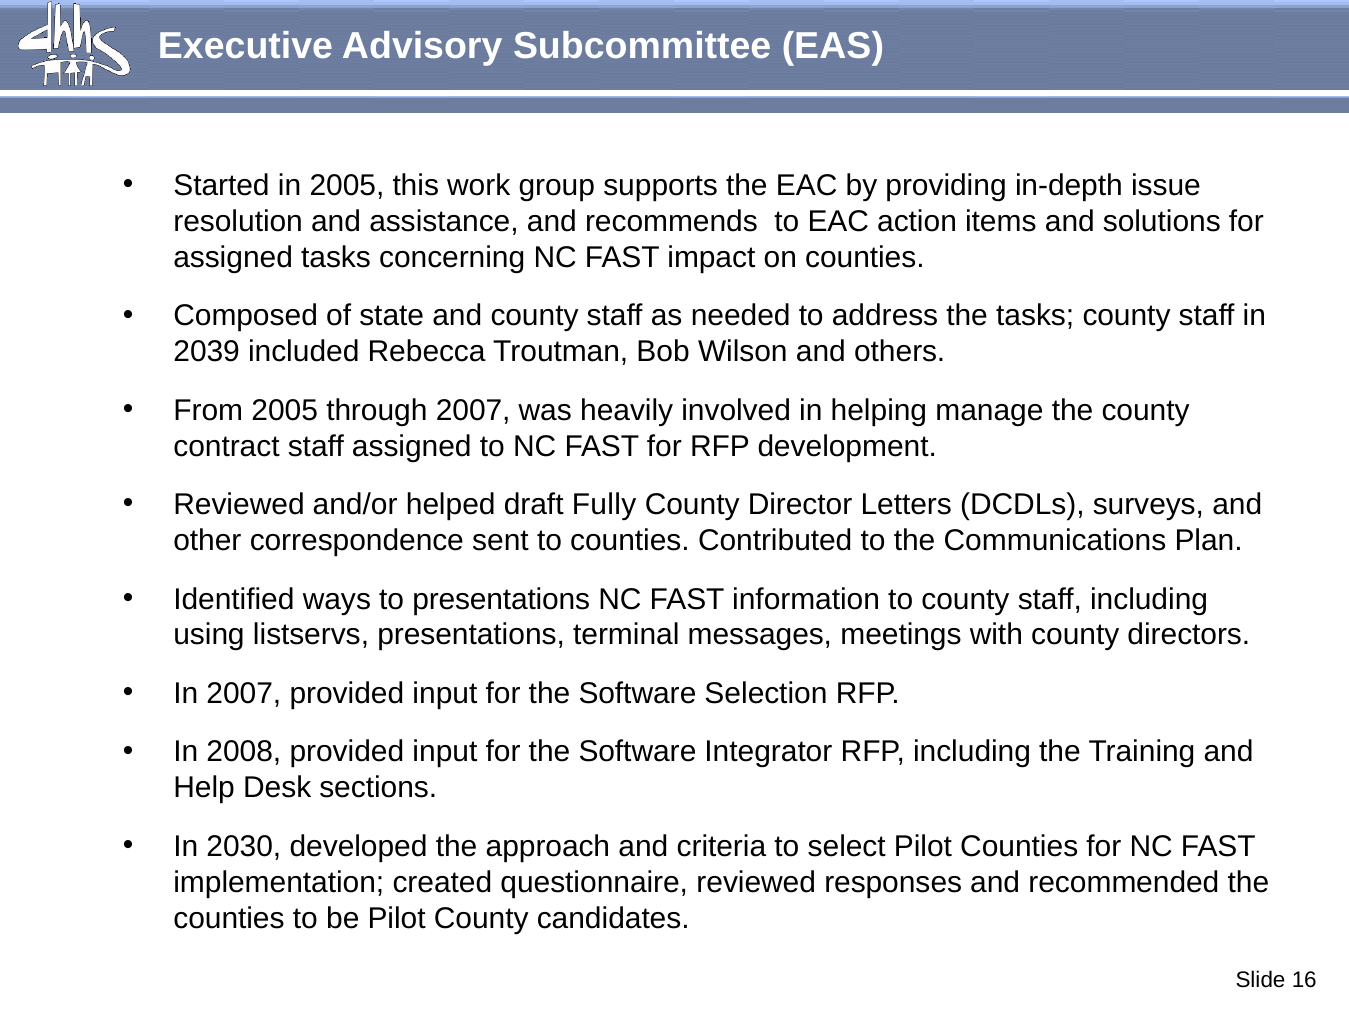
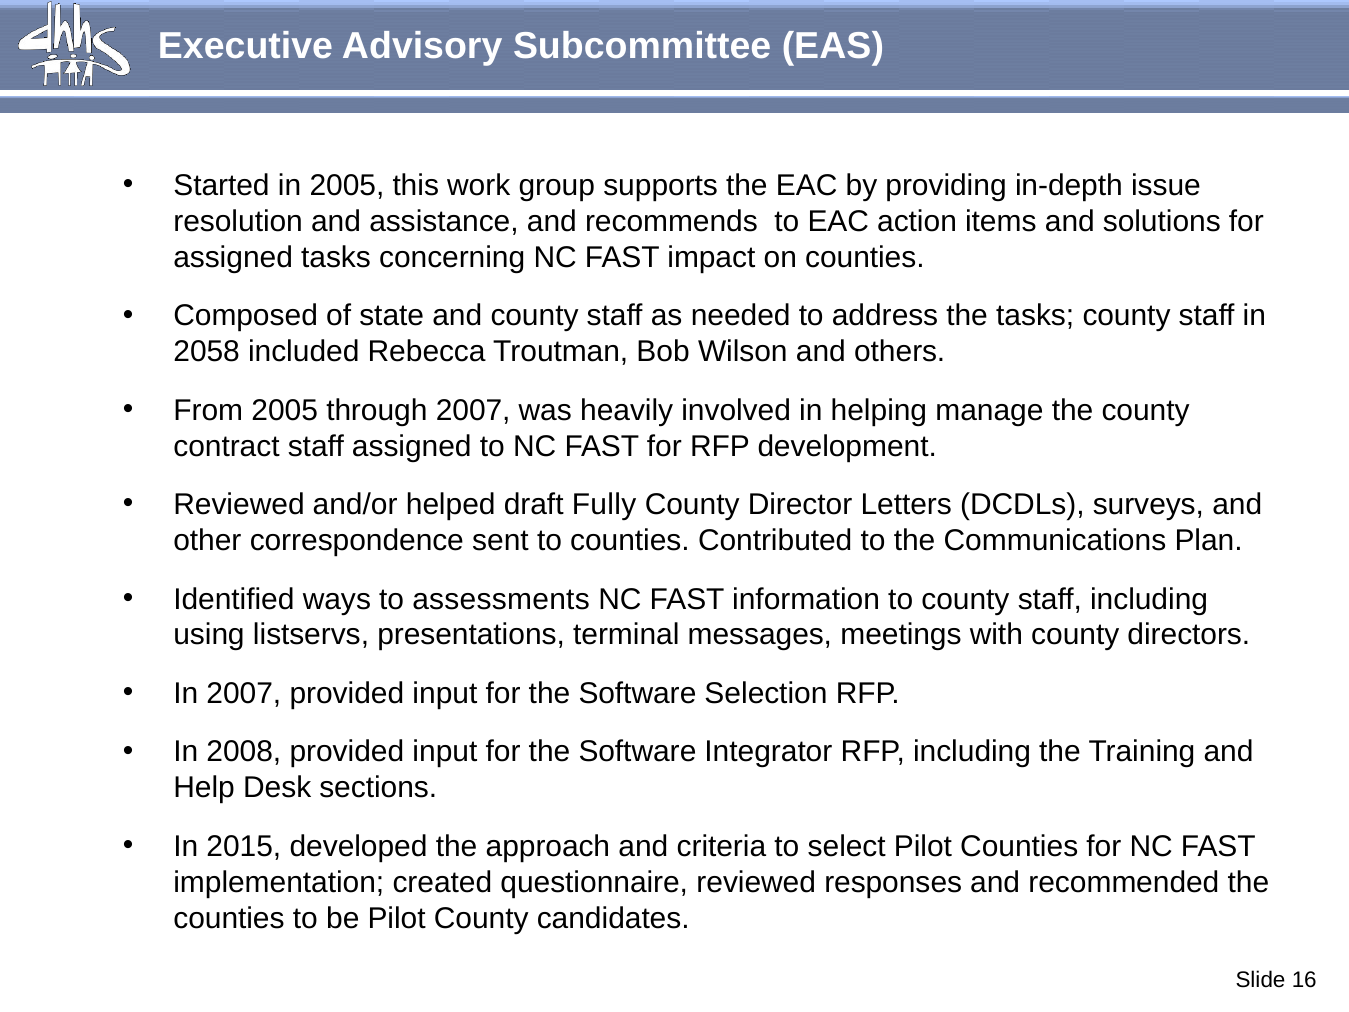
2039: 2039 -> 2058
to presentations: presentations -> assessments
2030: 2030 -> 2015
